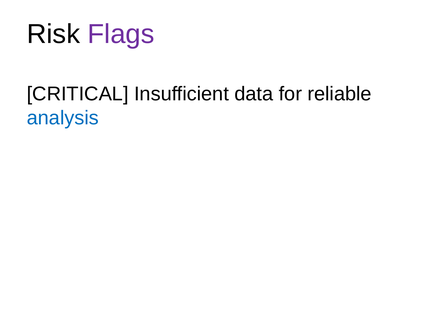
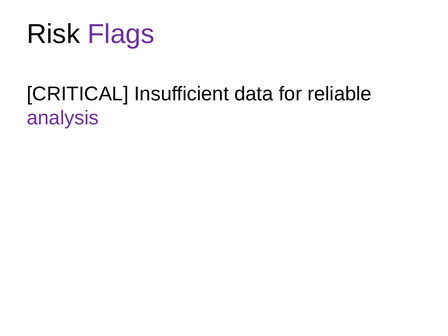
analysis colour: blue -> purple
